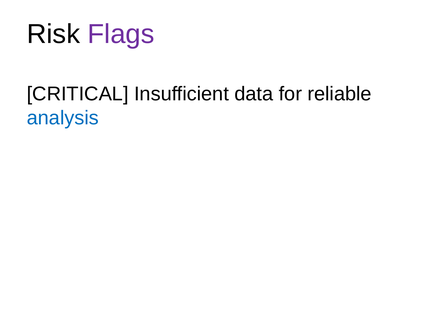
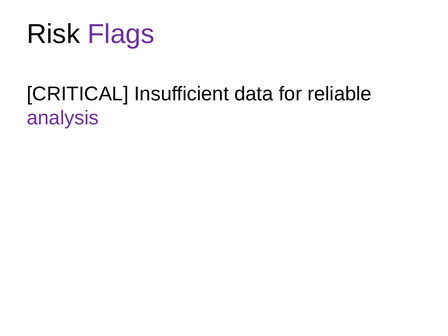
analysis colour: blue -> purple
